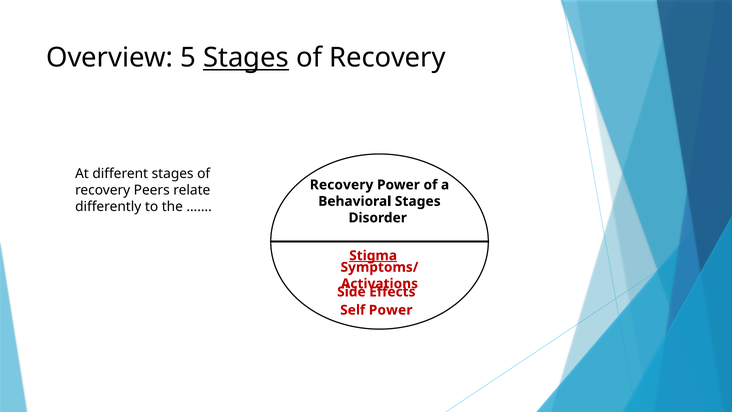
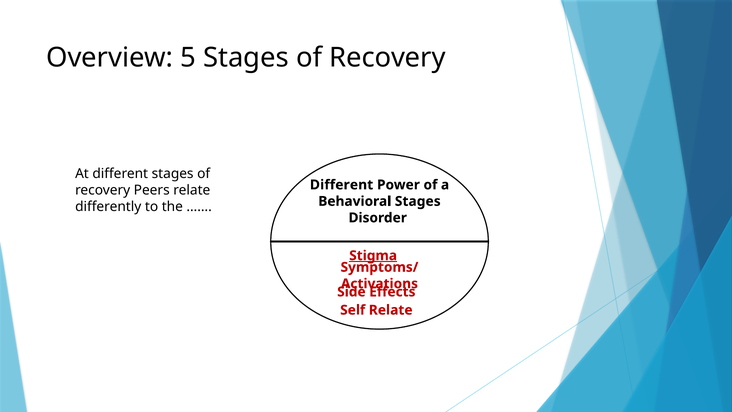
Stages at (246, 58) underline: present -> none
Recovery at (342, 185): Recovery -> Different
Self Power: Power -> Relate
